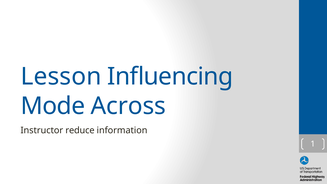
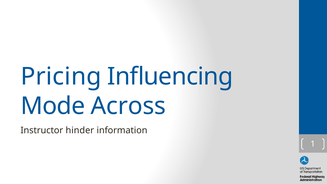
Lesson: Lesson -> Pricing
reduce: reduce -> hinder
